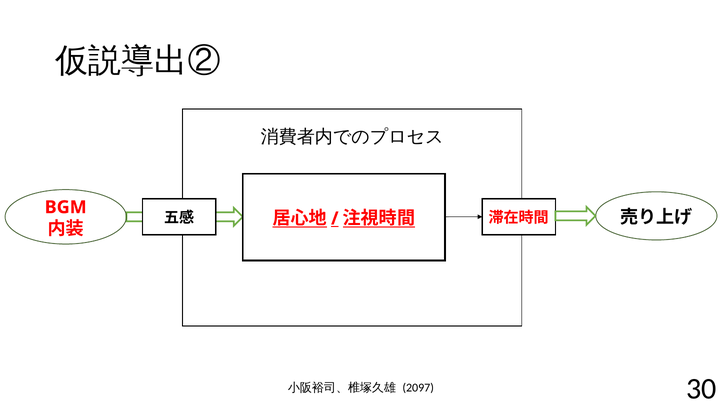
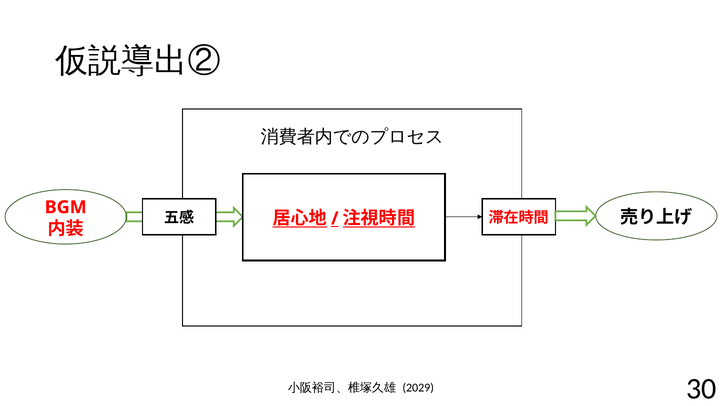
2097: 2097 -> 2029
